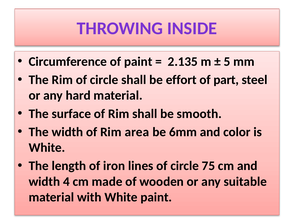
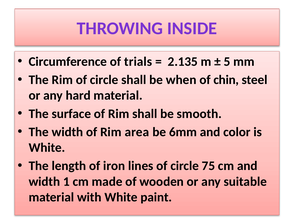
of paint: paint -> trials
effort: effort -> when
part: part -> chin
4: 4 -> 1
